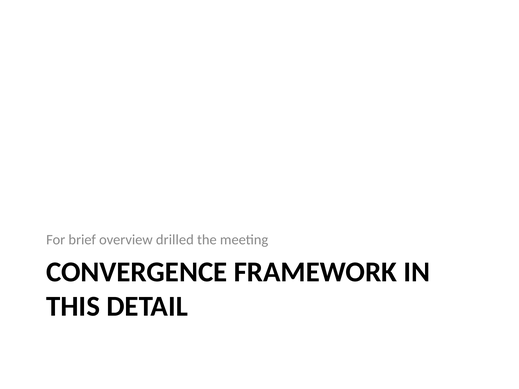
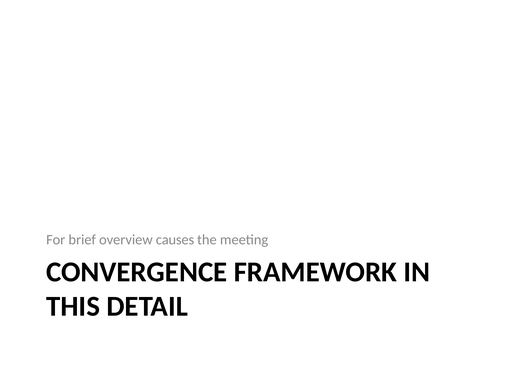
drilled: drilled -> causes
